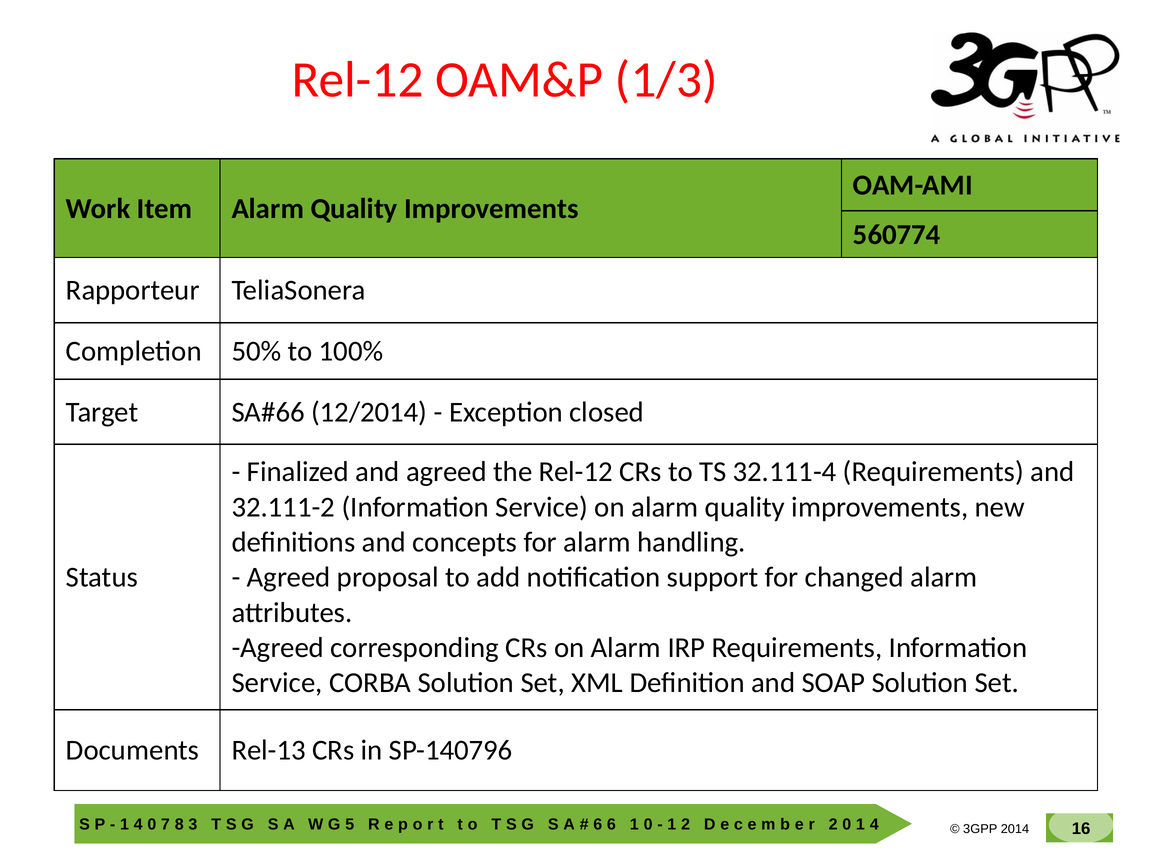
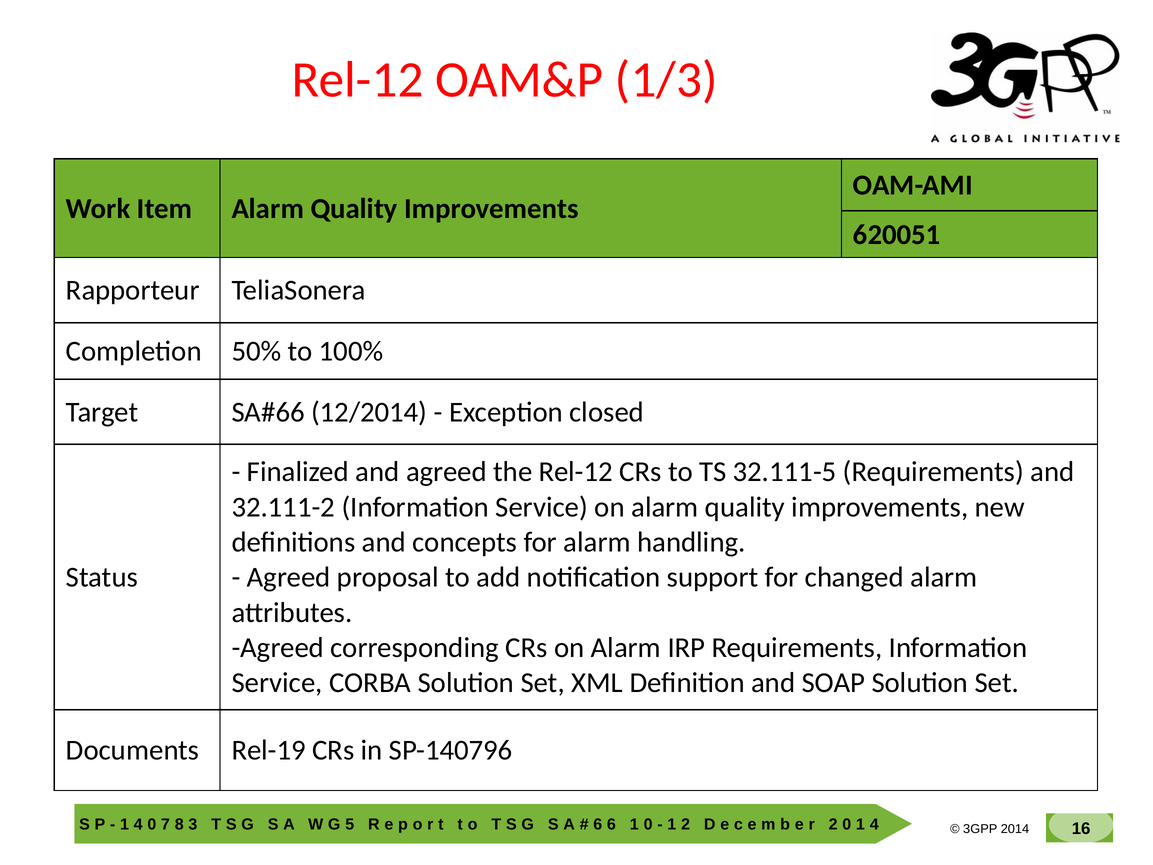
560774: 560774 -> 620051
32.111-4: 32.111-4 -> 32.111-5
Rel-13: Rel-13 -> Rel-19
